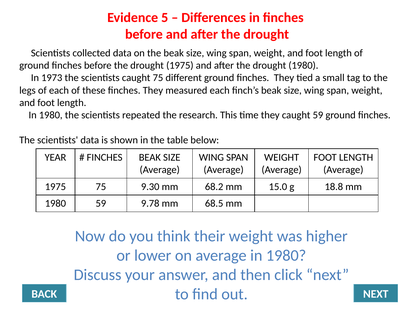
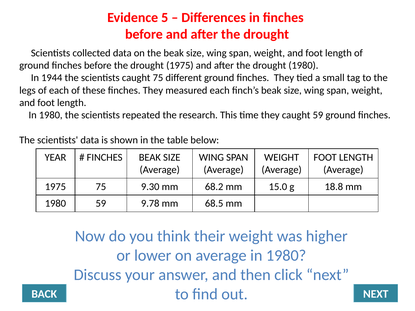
1973: 1973 -> 1944
